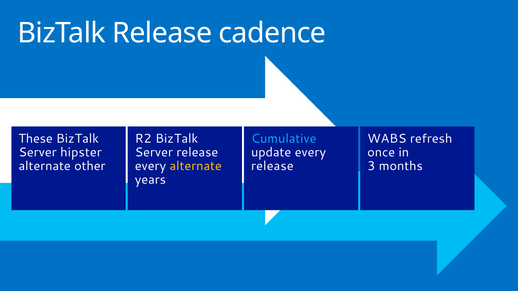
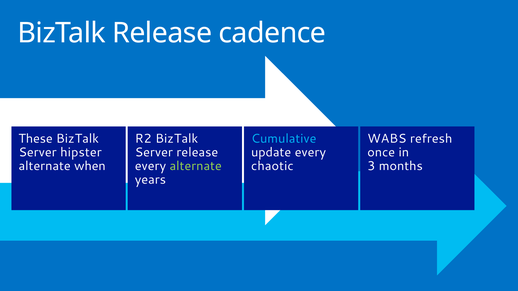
other: other -> when
alternate at (196, 166) colour: yellow -> light green
release at (272, 166): release -> chaotic
